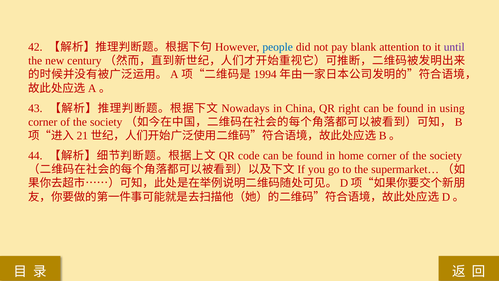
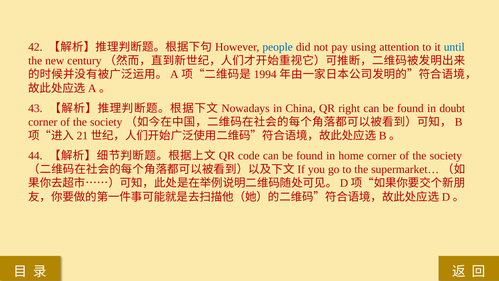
blank: blank -> using
until colour: purple -> blue
using: using -> doubt
